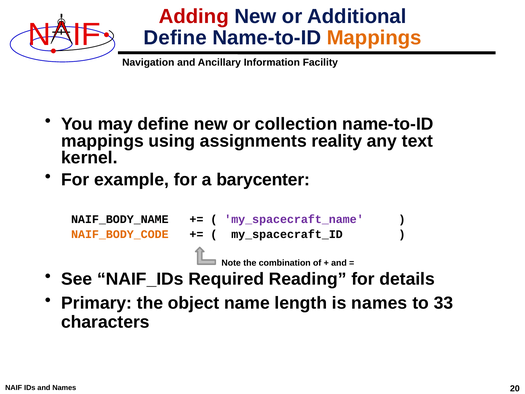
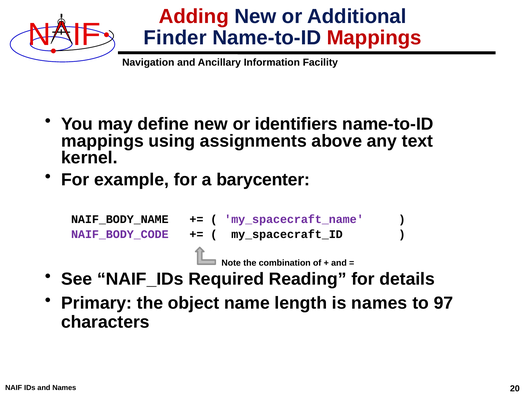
Define at (175, 38): Define -> Finder
Mappings at (374, 38) colour: orange -> red
collection: collection -> identifiers
reality: reality -> above
NAIF_BODY_CODE colour: orange -> purple
33: 33 -> 97
